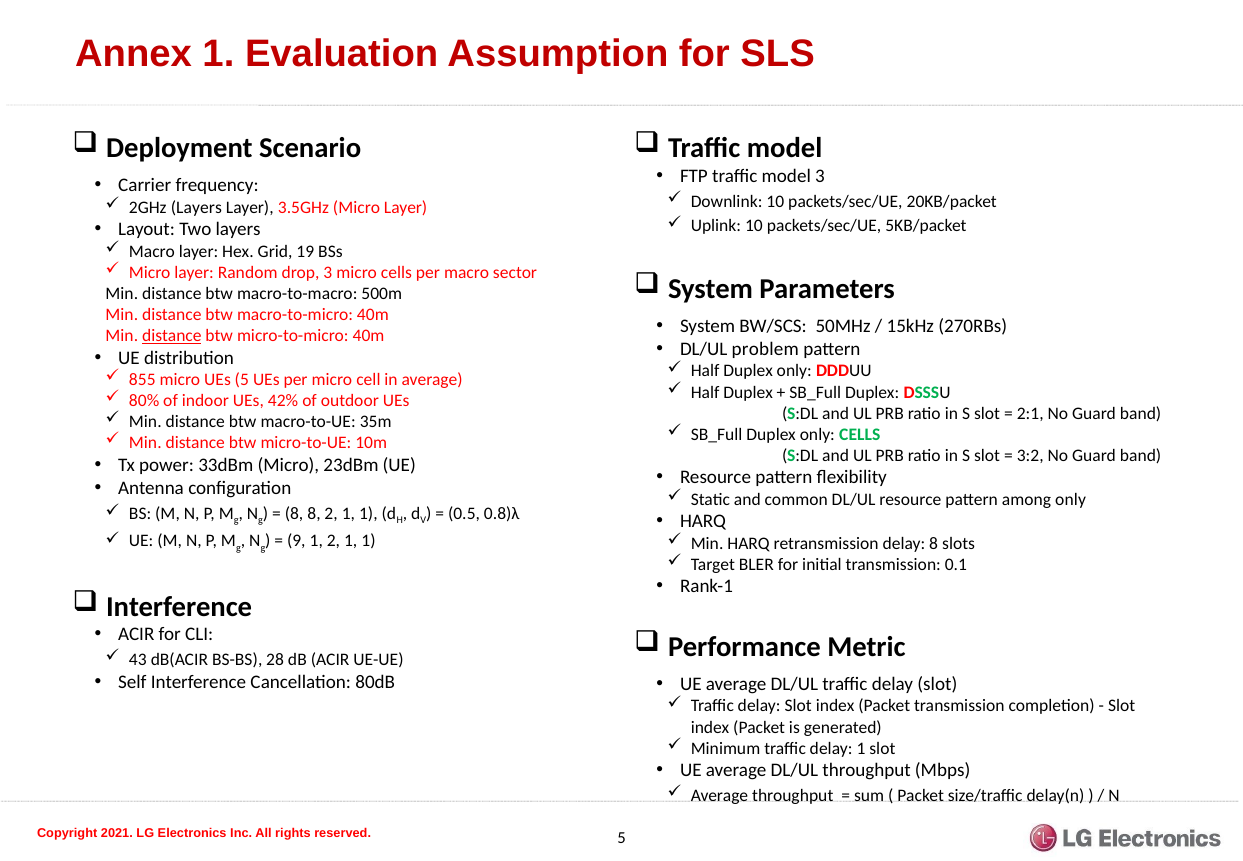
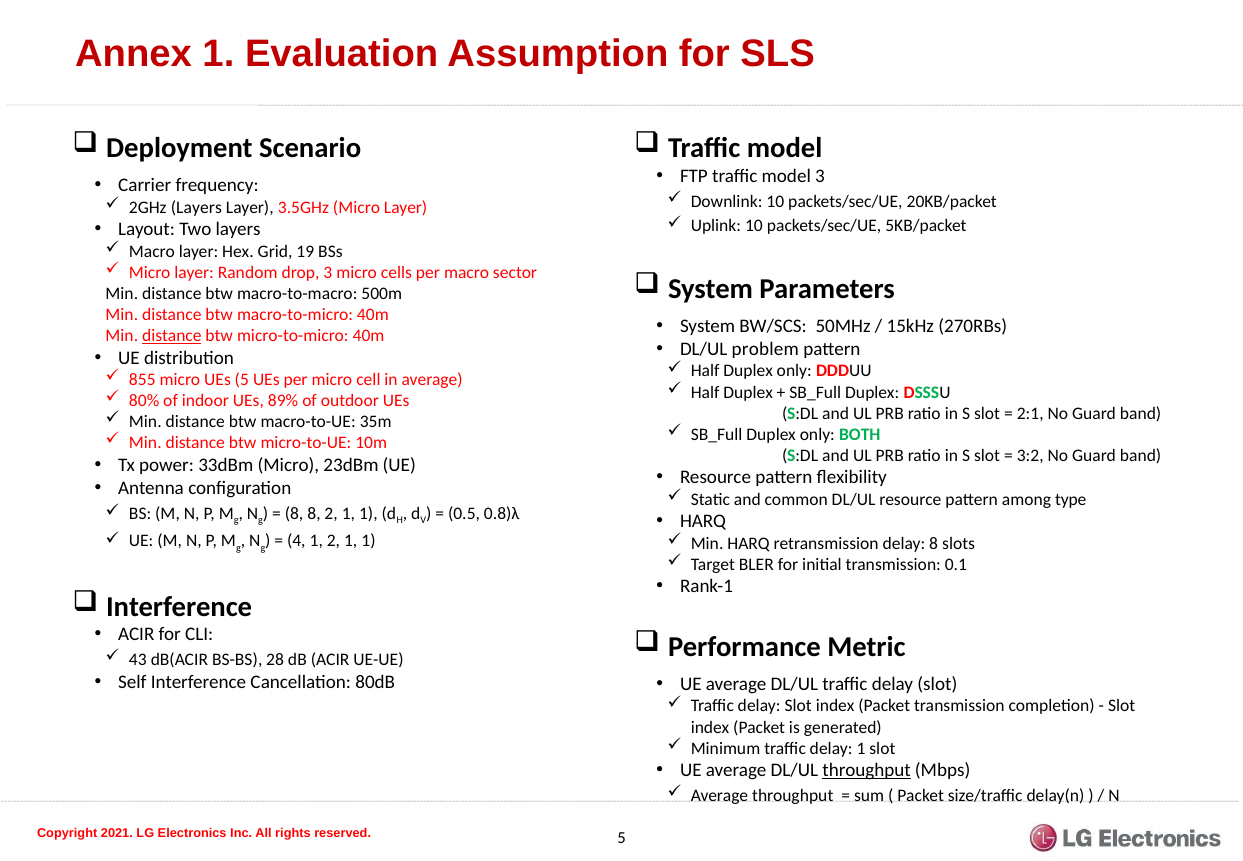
42%: 42% -> 89%
only CELLS: CELLS -> BOTH
among only: only -> type
9: 9 -> 4
throughput at (867, 770) underline: none -> present
